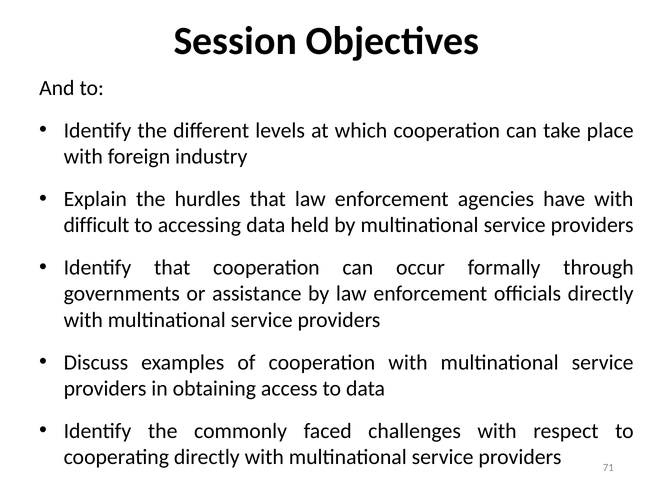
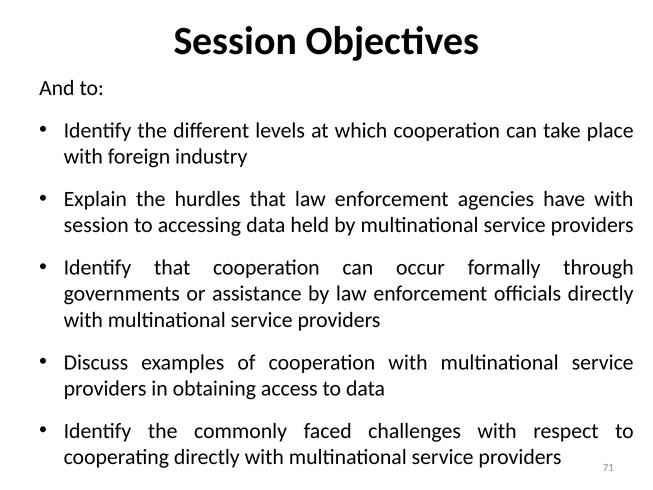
difficult at (96, 225): difficult -> session
